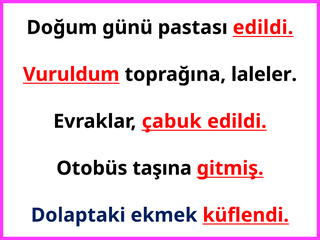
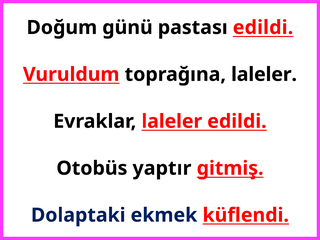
Evraklar çabuk: çabuk -> laleler
taşına: taşına -> yaptır
